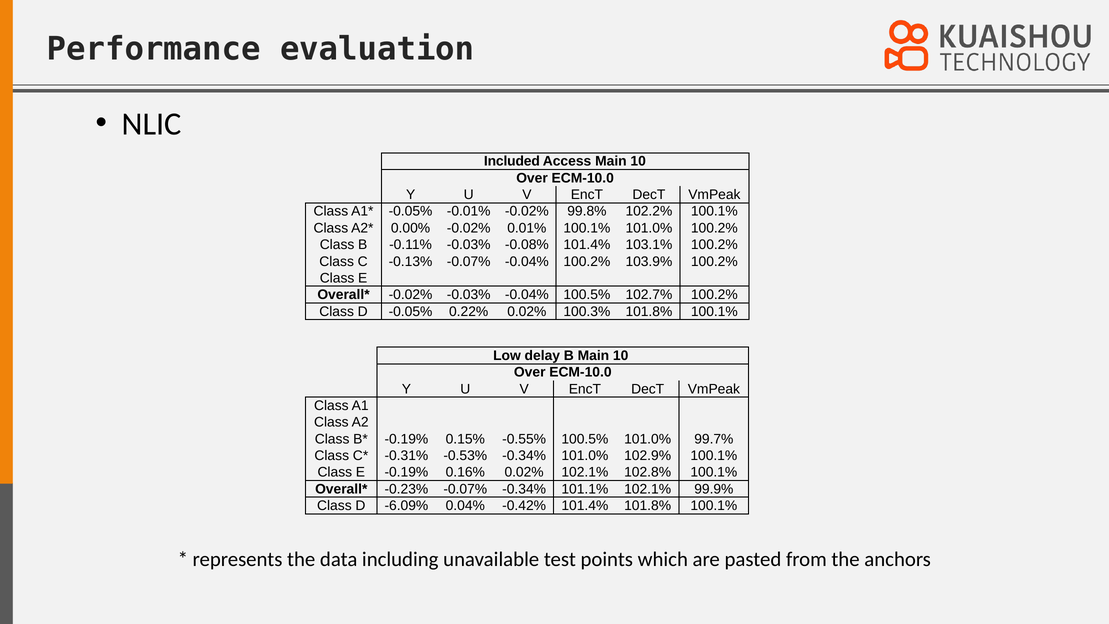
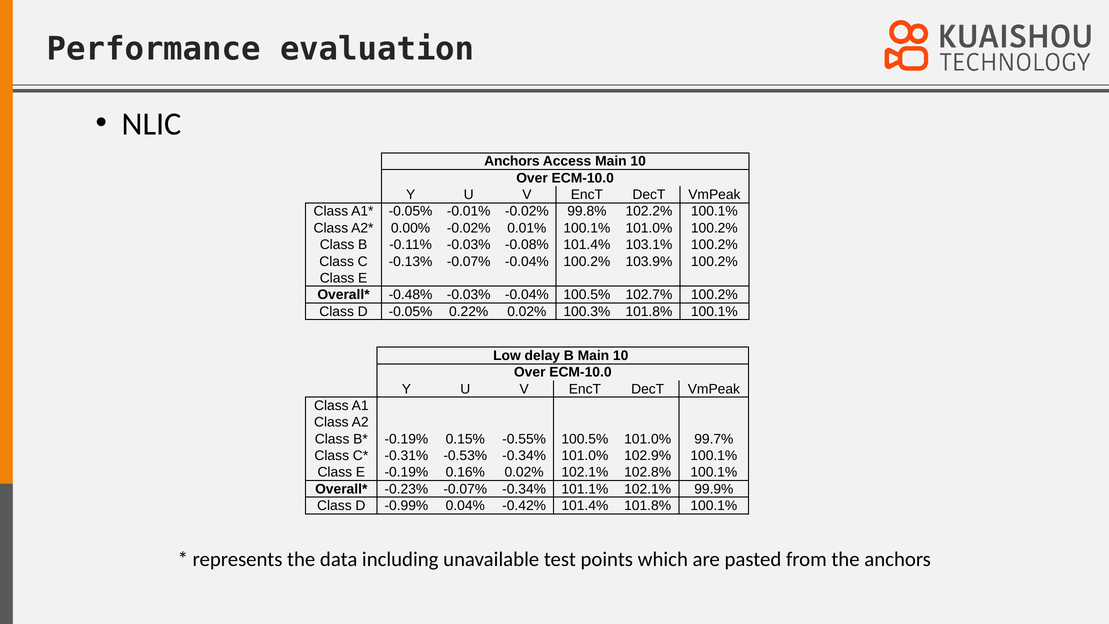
Included at (512, 161): Included -> Anchors
-0.02% at (411, 295): -0.02% -> -0.48%
-6.09%: -6.09% -> -0.99%
